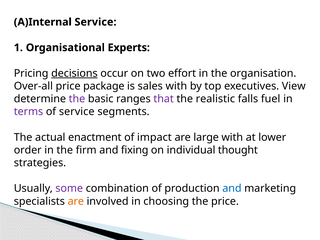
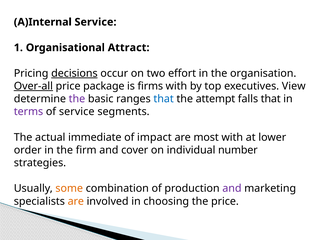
Experts: Experts -> Attract
Over-all underline: none -> present
sales: sales -> firms
that at (164, 99) colour: purple -> blue
realistic: realistic -> attempt
falls fuel: fuel -> that
enactment: enactment -> immediate
large: large -> most
fixing: fixing -> cover
thought: thought -> number
some colour: purple -> orange
and at (232, 188) colour: blue -> purple
